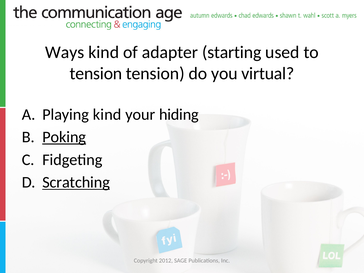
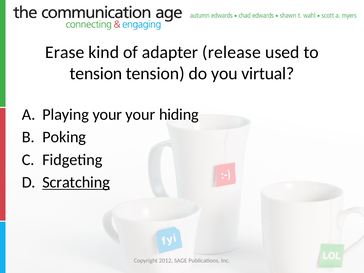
Ways: Ways -> Erase
starting: starting -> release
Playing kind: kind -> your
Poking underline: present -> none
